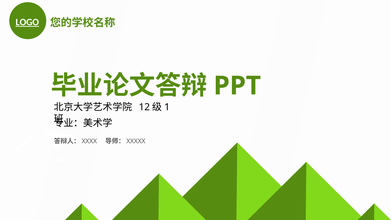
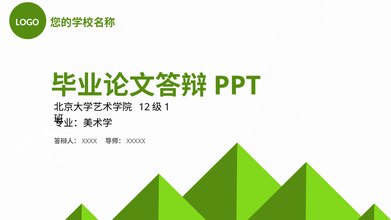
LOGO underline: present -> none
